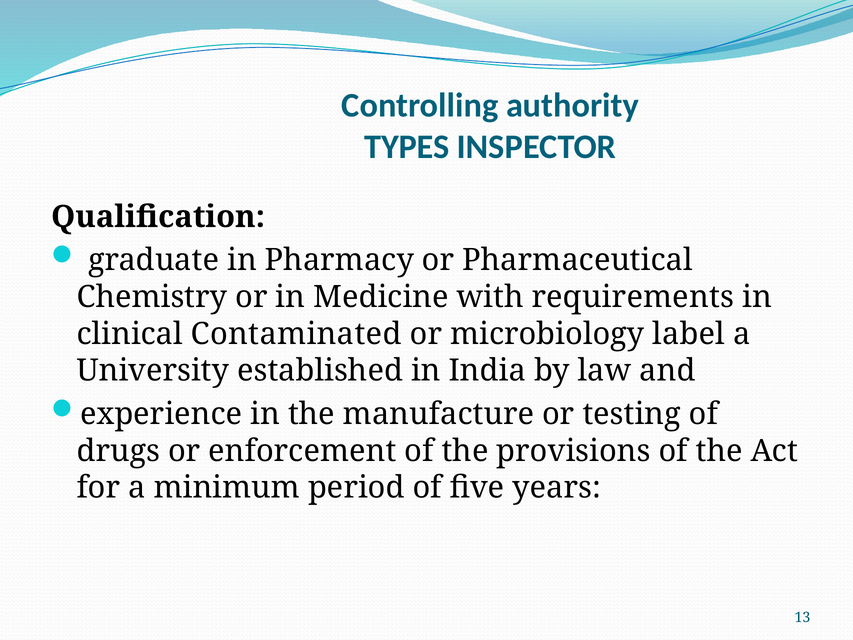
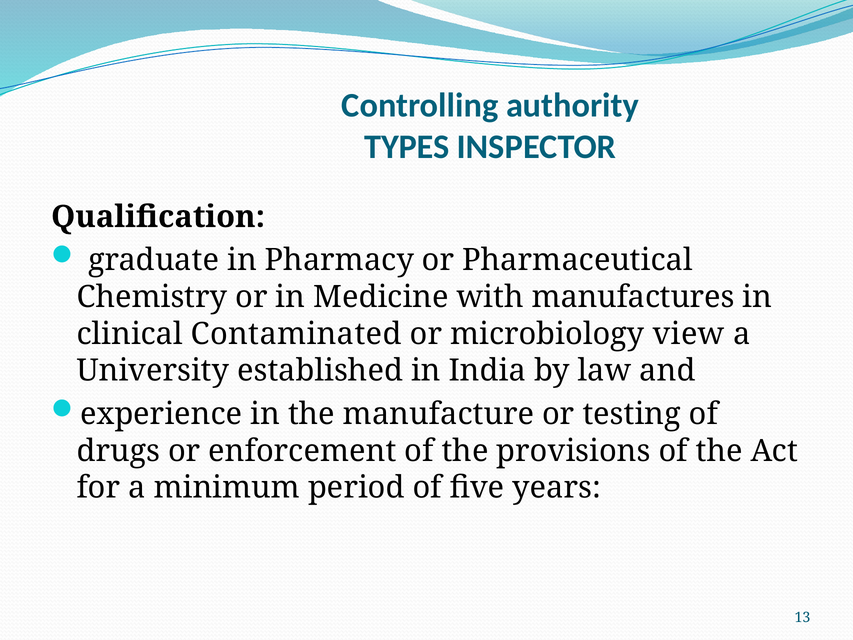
requirements: requirements -> manufactures
label: label -> view
